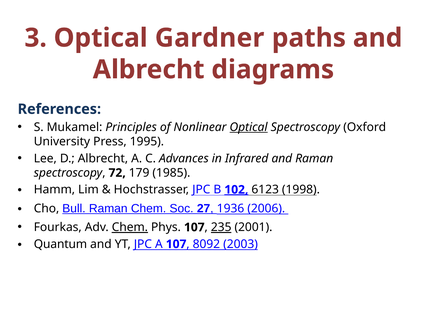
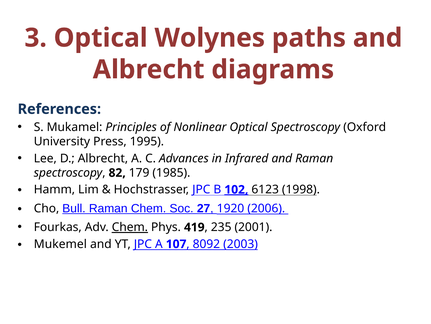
Gardner: Gardner -> Wolynes
Optical at (249, 127) underline: present -> none
72: 72 -> 82
1936: 1936 -> 1920
Phys 107: 107 -> 419
235 underline: present -> none
Quantum: Quantum -> Mukemel
